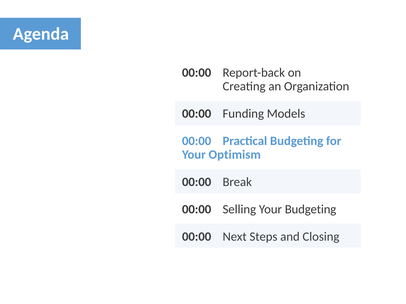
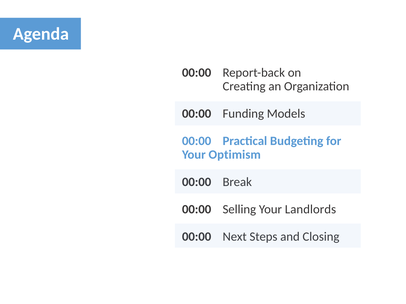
Your Budgeting: Budgeting -> Landlords
